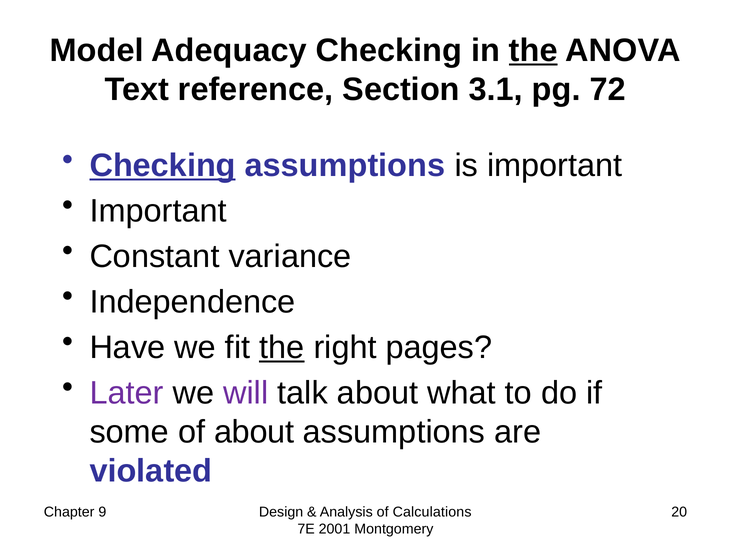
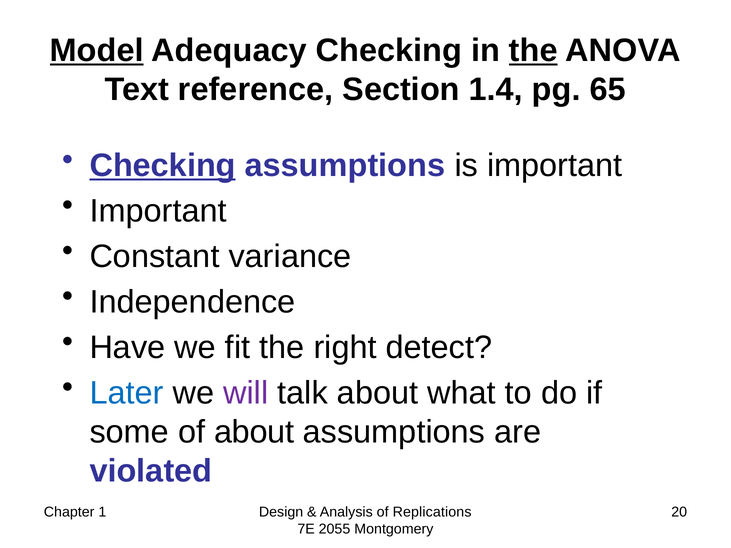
Model underline: none -> present
3.1: 3.1 -> 1.4
72: 72 -> 65
the at (282, 348) underline: present -> none
pages: pages -> detect
Later colour: purple -> blue
9: 9 -> 1
Calculations: Calculations -> Replications
2001: 2001 -> 2055
